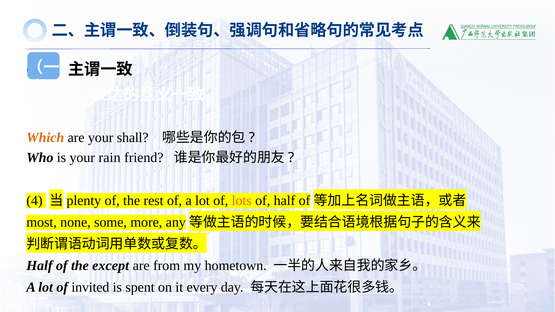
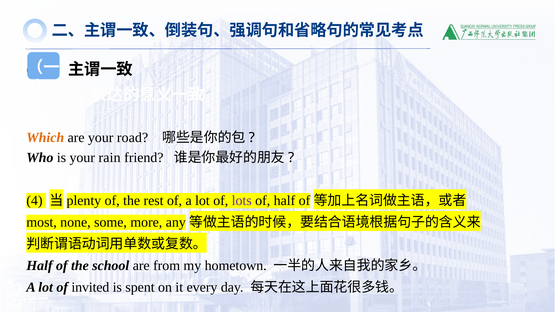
shall: shall -> road
lots colour: orange -> purple
except: except -> school
